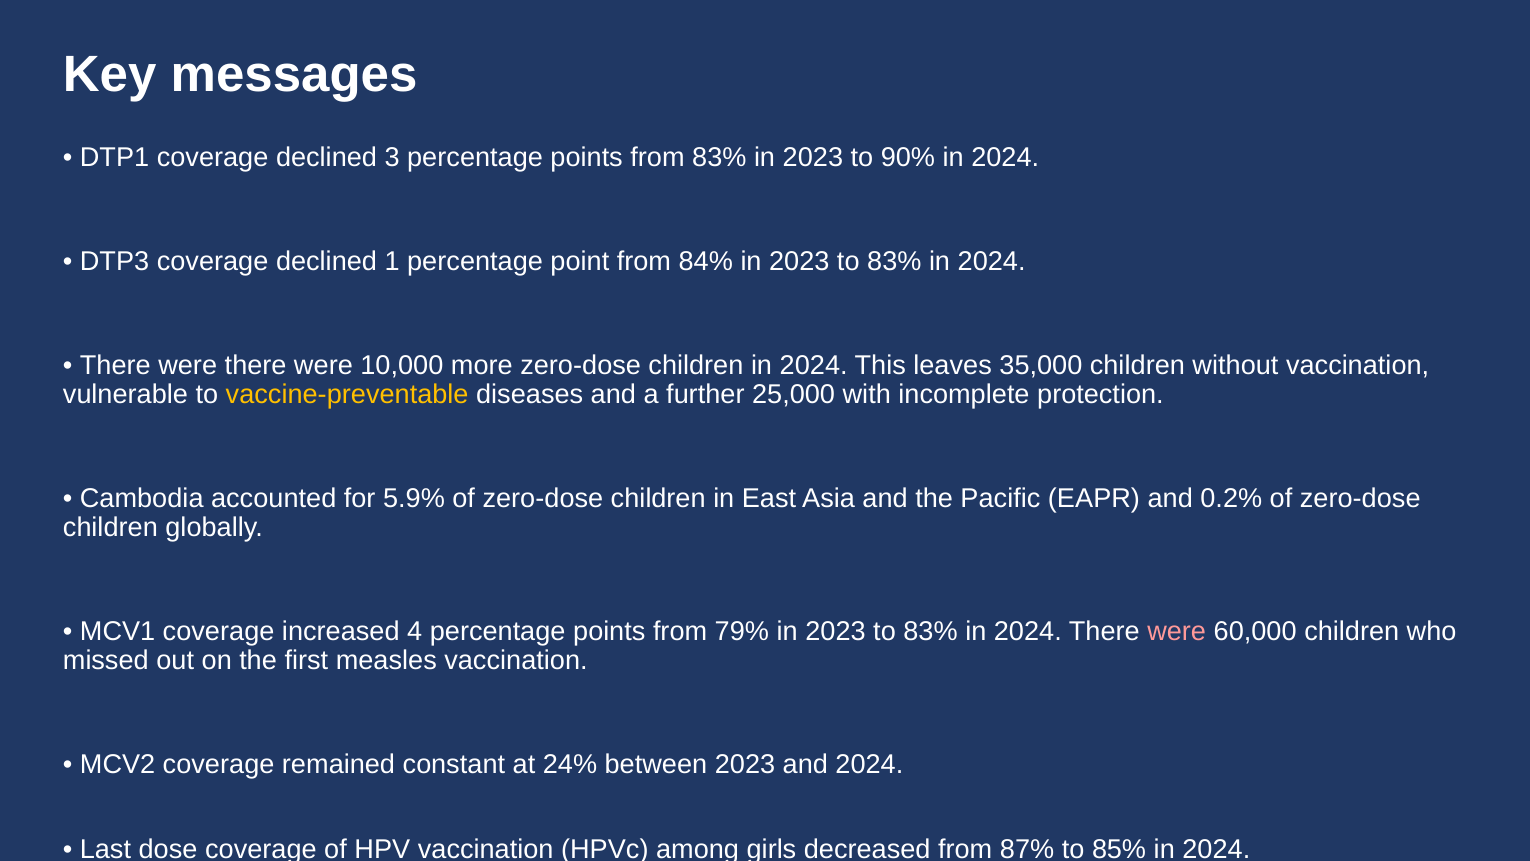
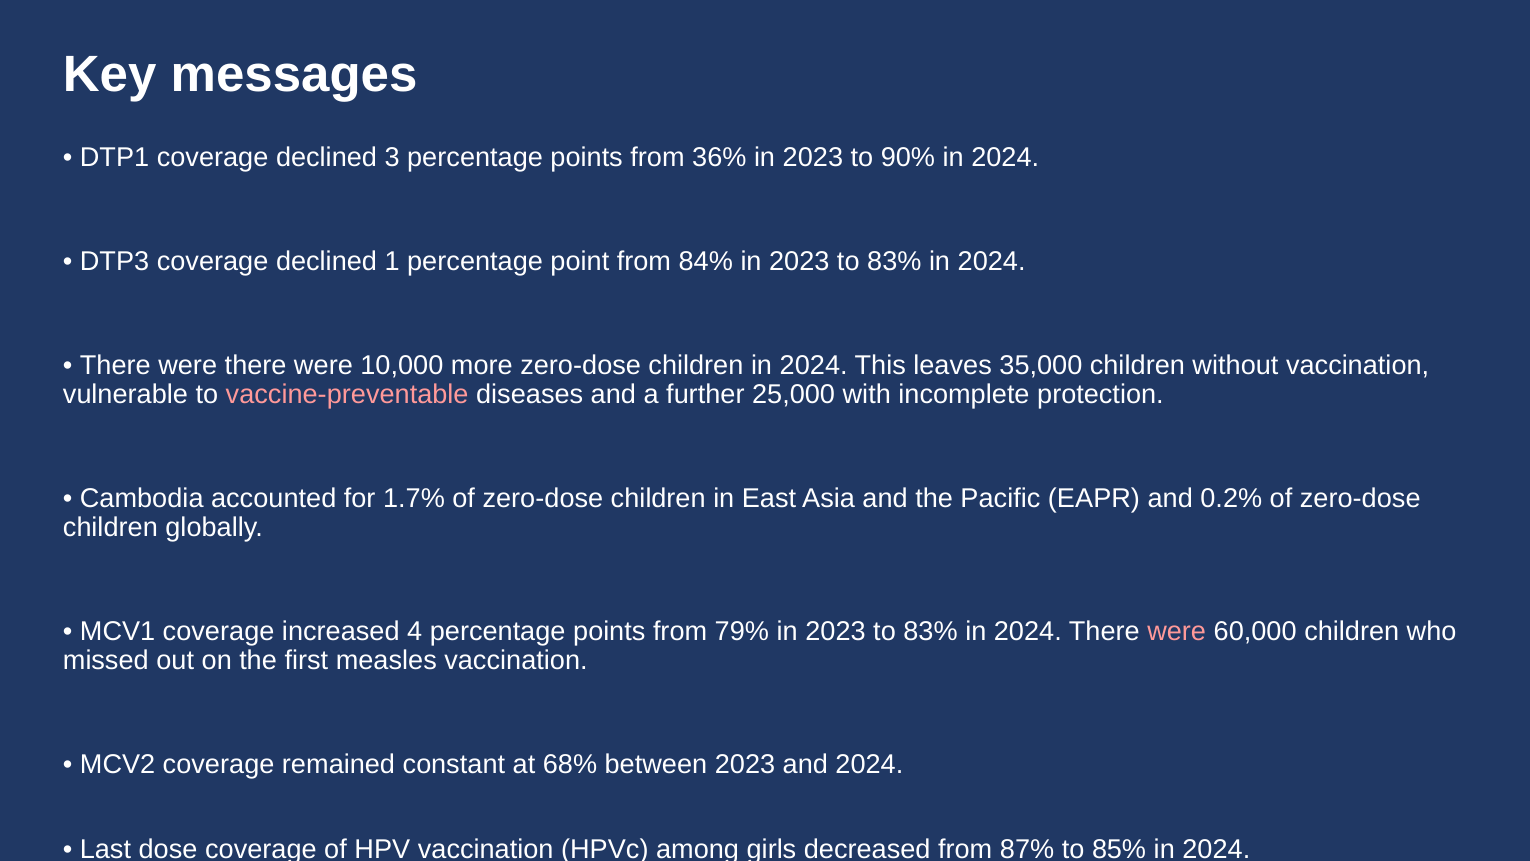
from 83%: 83% -> 36%
vaccine-preventable colour: yellow -> pink
5.9%: 5.9% -> 1.7%
24%: 24% -> 68%
